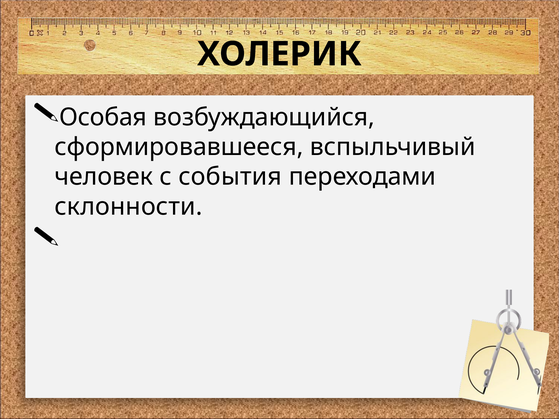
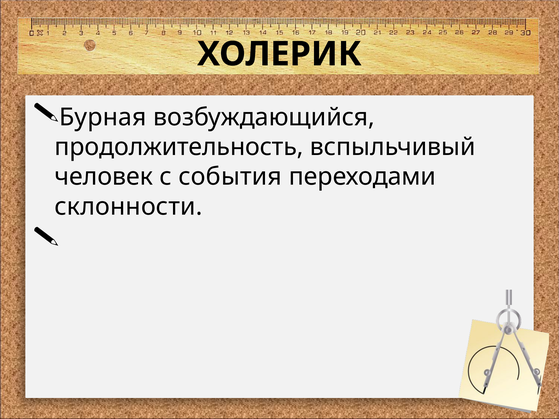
Особая: Особая -> Бурная
сформировавшееся: сформировавшееся -> продолжительность
